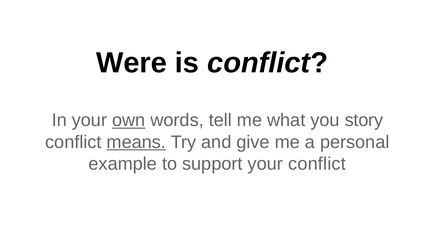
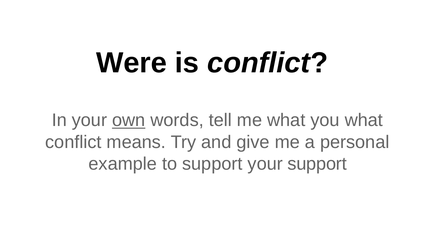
you story: story -> what
means underline: present -> none
your conflict: conflict -> support
